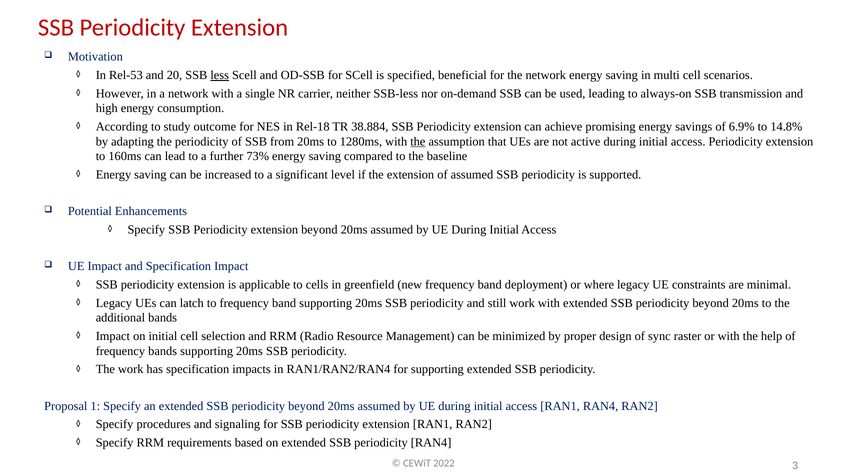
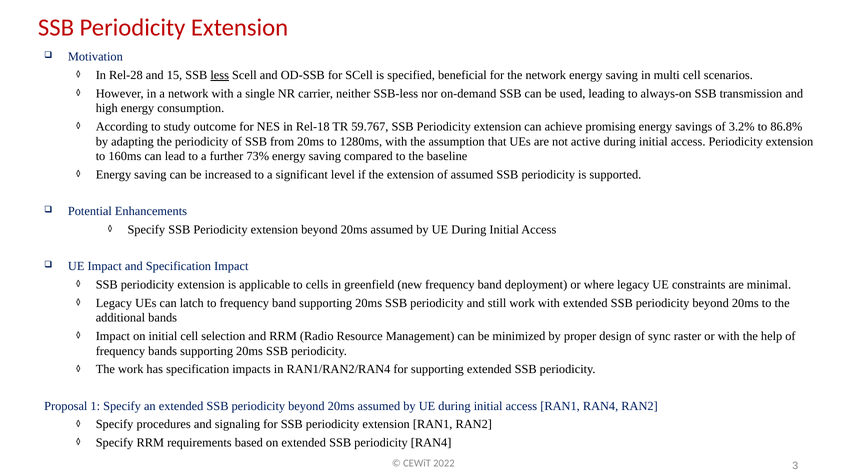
Rel-53: Rel-53 -> Rel-28
20: 20 -> 15
38.884: 38.884 -> 59.767
6.9%: 6.9% -> 3.2%
14.8%: 14.8% -> 86.8%
the at (418, 142) underline: present -> none
